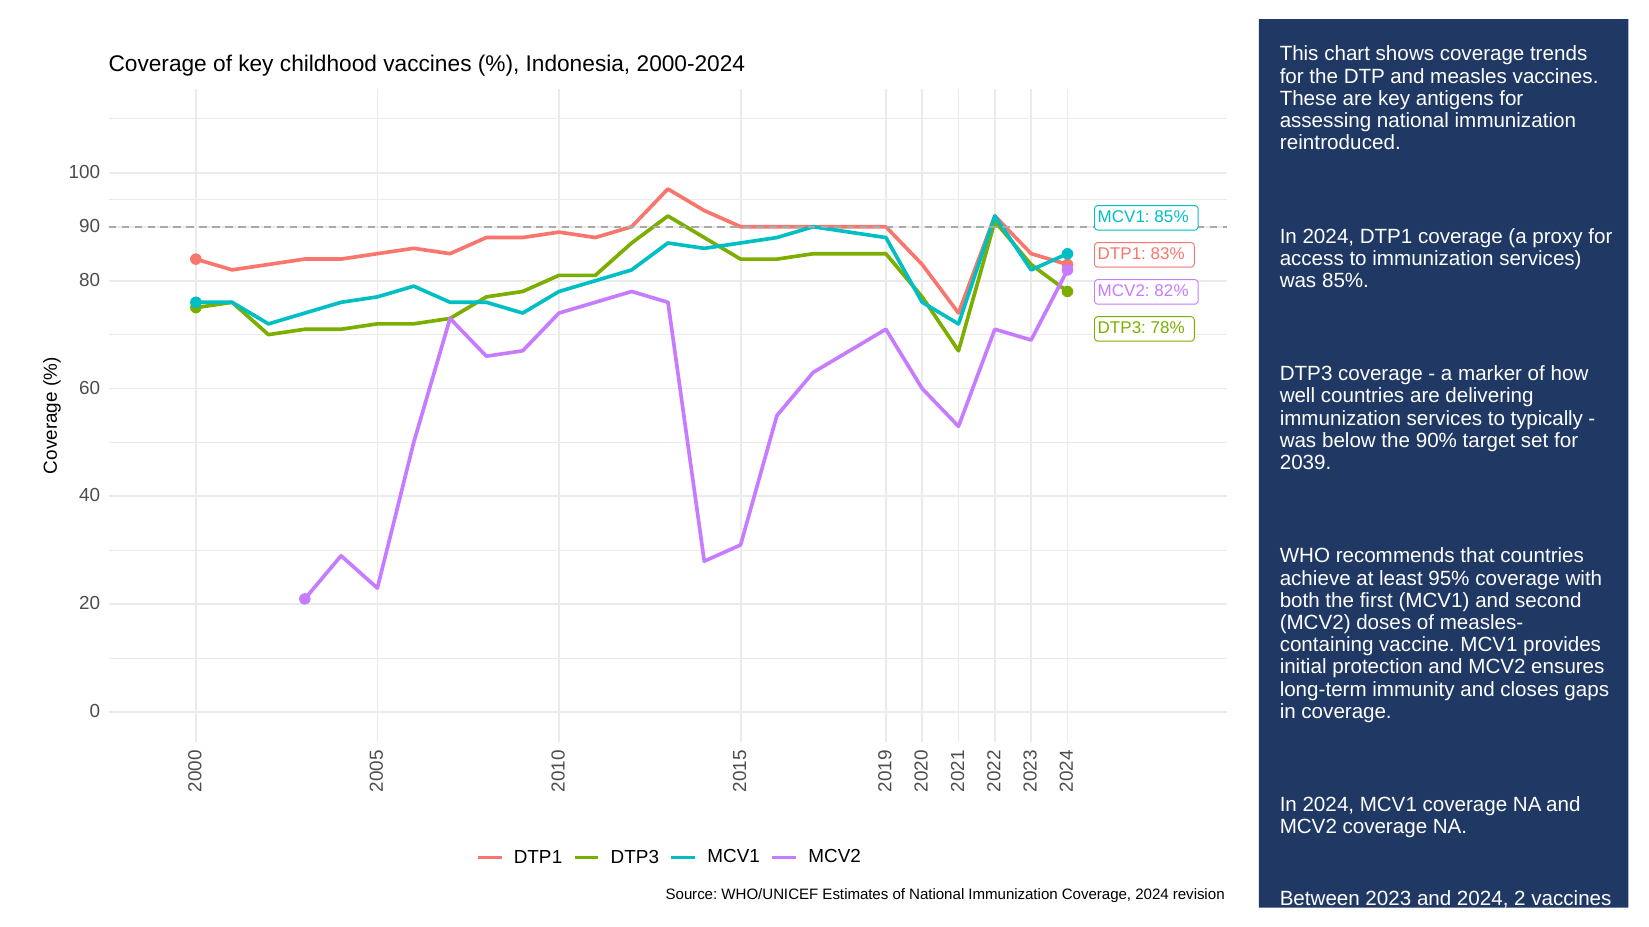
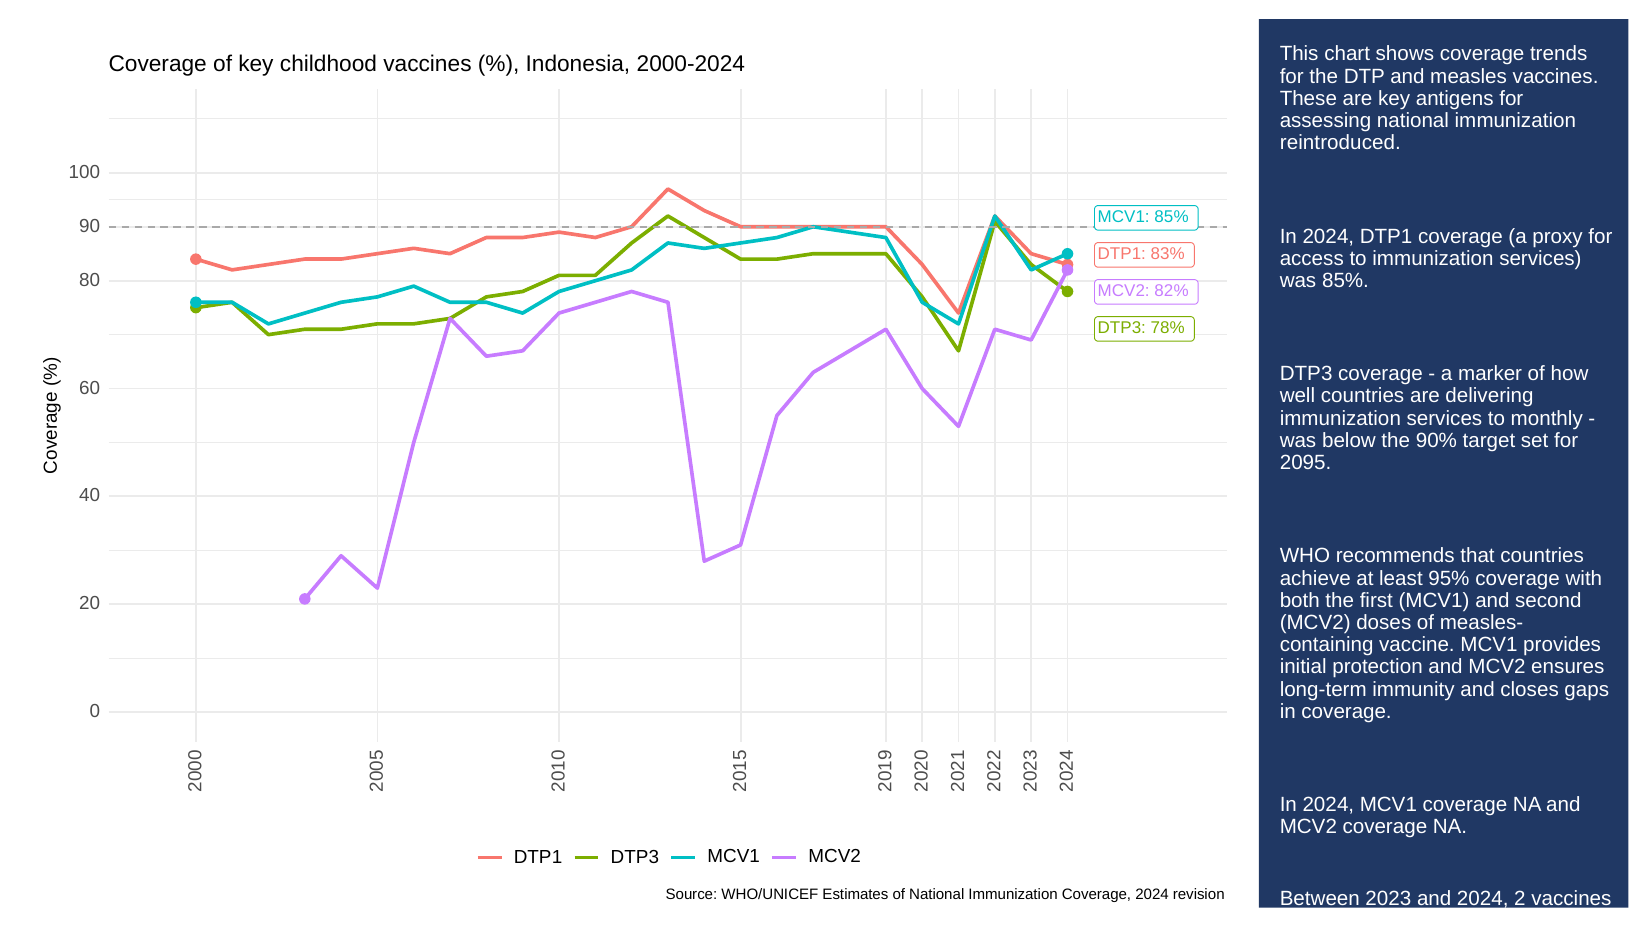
typically: typically -> monthly
2039: 2039 -> 2095
